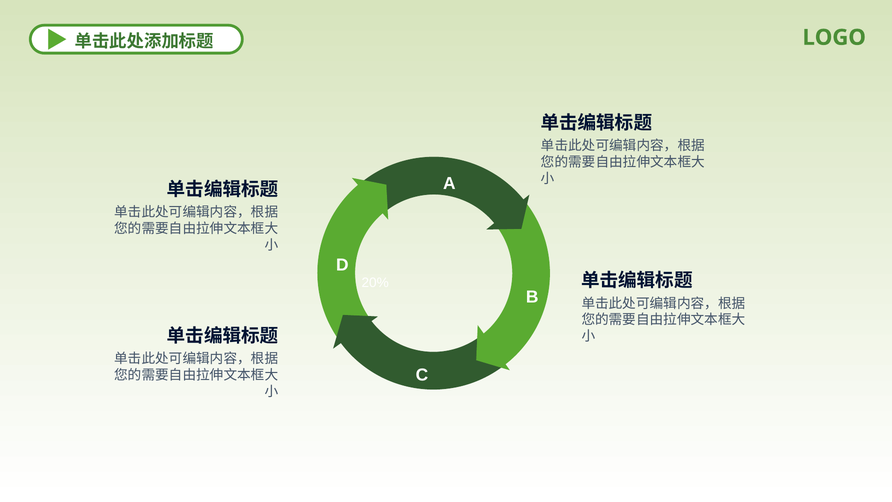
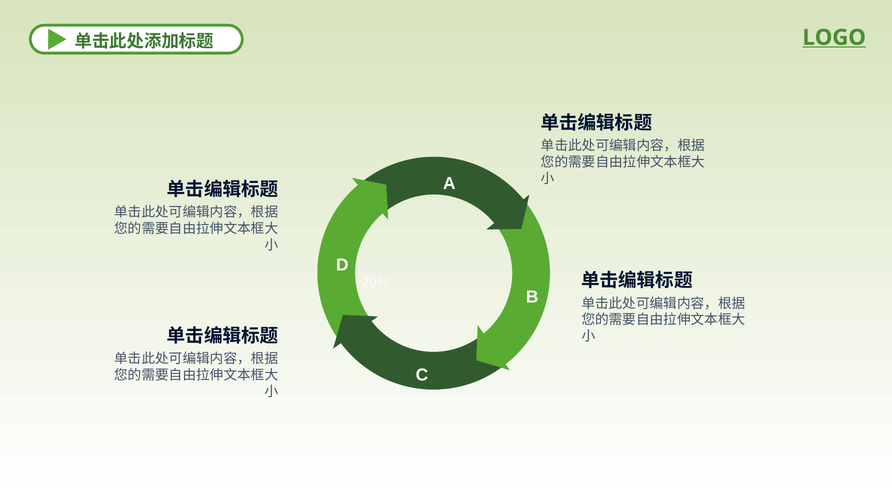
LOGO underline: none -> present
